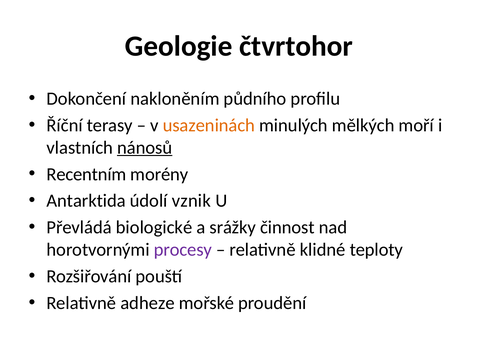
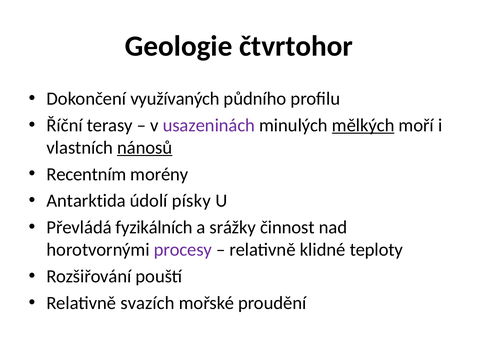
nakloněním: nakloněním -> využívaných
usazeninách colour: orange -> purple
mělkých underline: none -> present
vznik: vznik -> písky
biologické: biologické -> fyzikálních
adheze: adheze -> svazích
